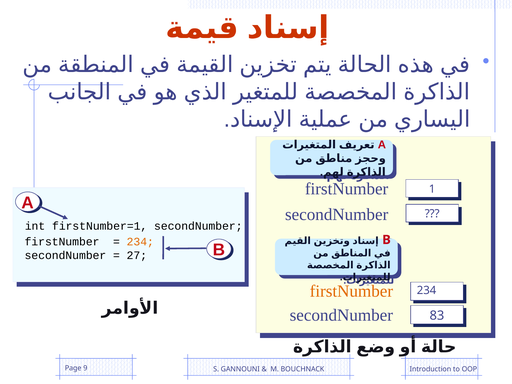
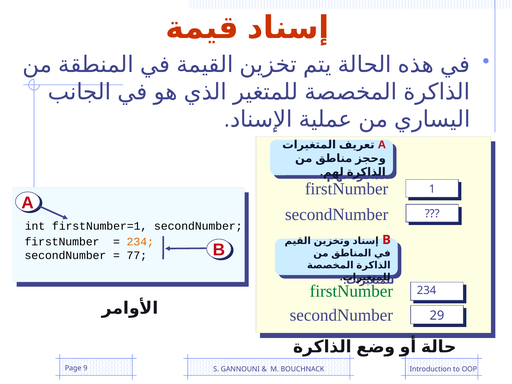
27: 27 -> 77
firstNumber at (351, 291) colour: orange -> green
83: 83 -> 29
